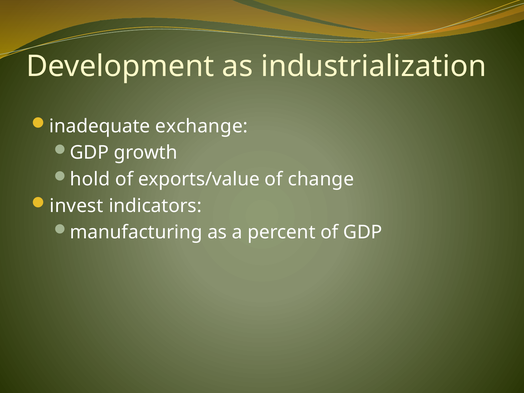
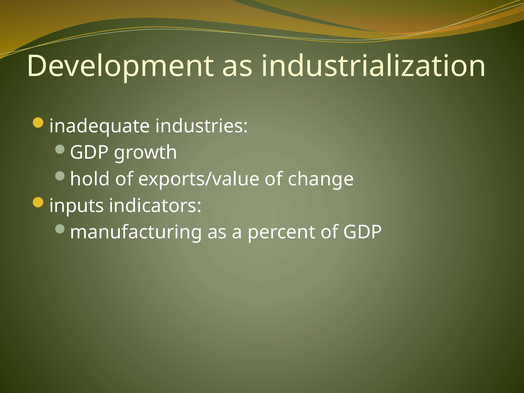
exchange: exchange -> industries
invest: invest -> inputs
